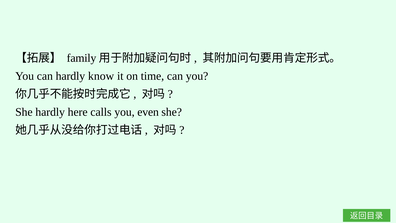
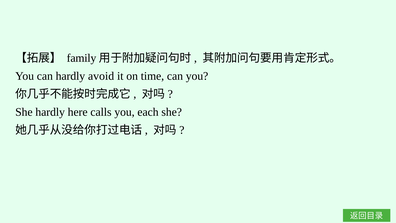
know: know -> avoid
even: even -> each
